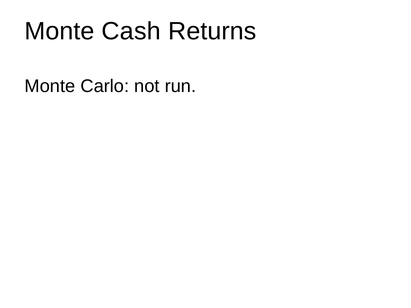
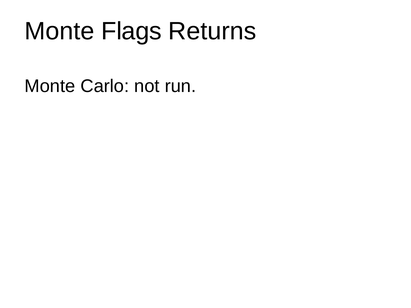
Cash: Cash -> Flags
